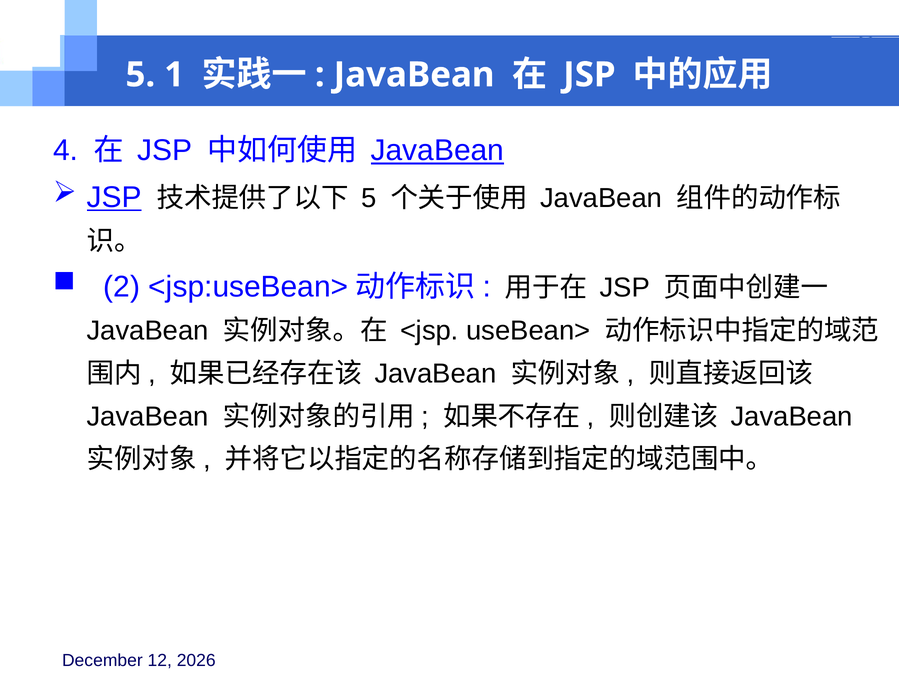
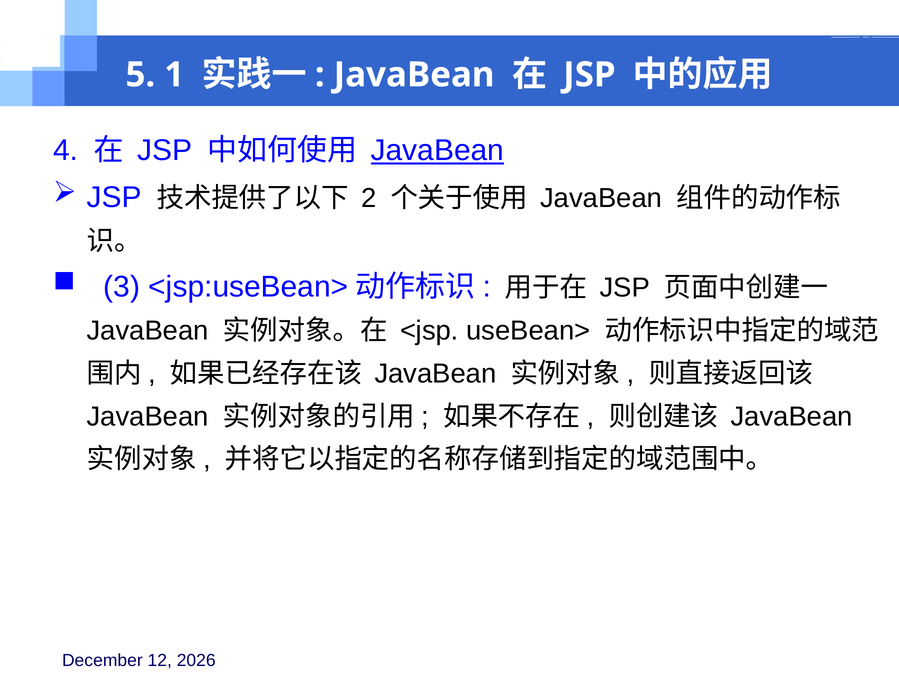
JSP at (114, 197) underline: present -> none
5 at (369, 198): 5 -> 2
2: 2 -> 3
